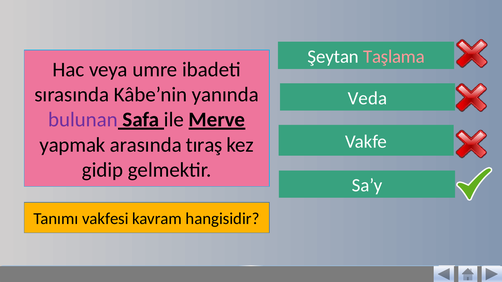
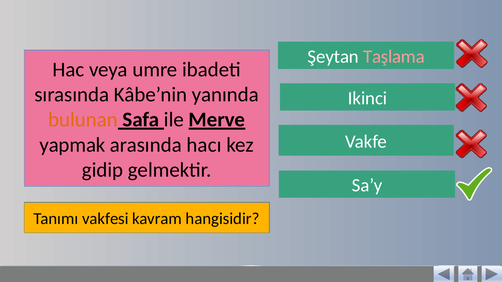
Veda: Veda -> Ikinci
bulunan colour: purple -> orange
tıraş: tıraş -> hacı
